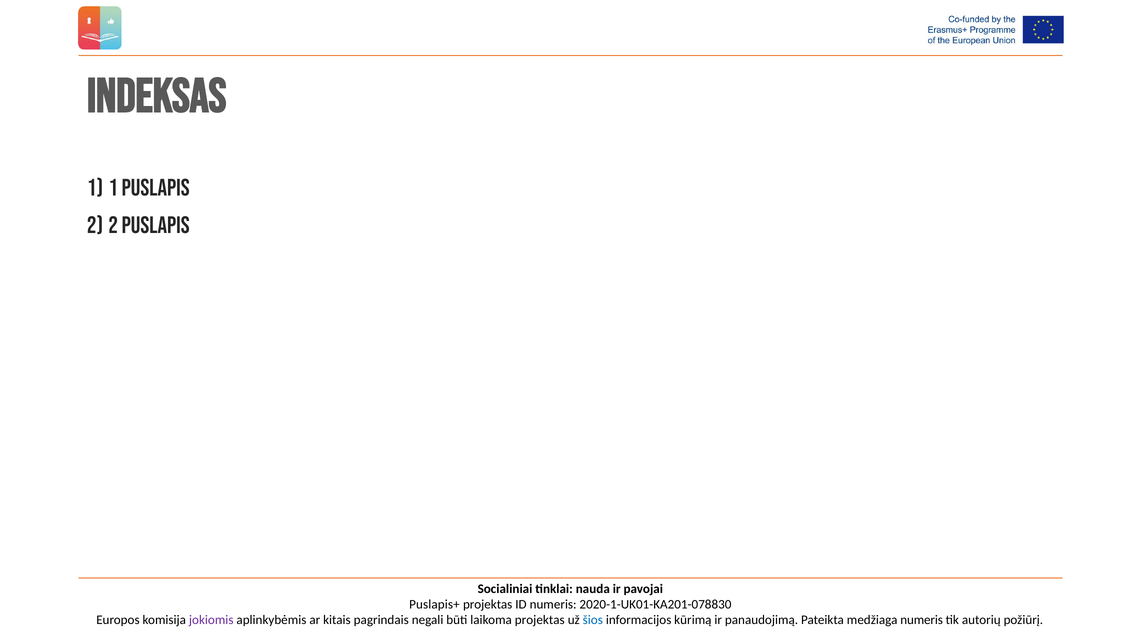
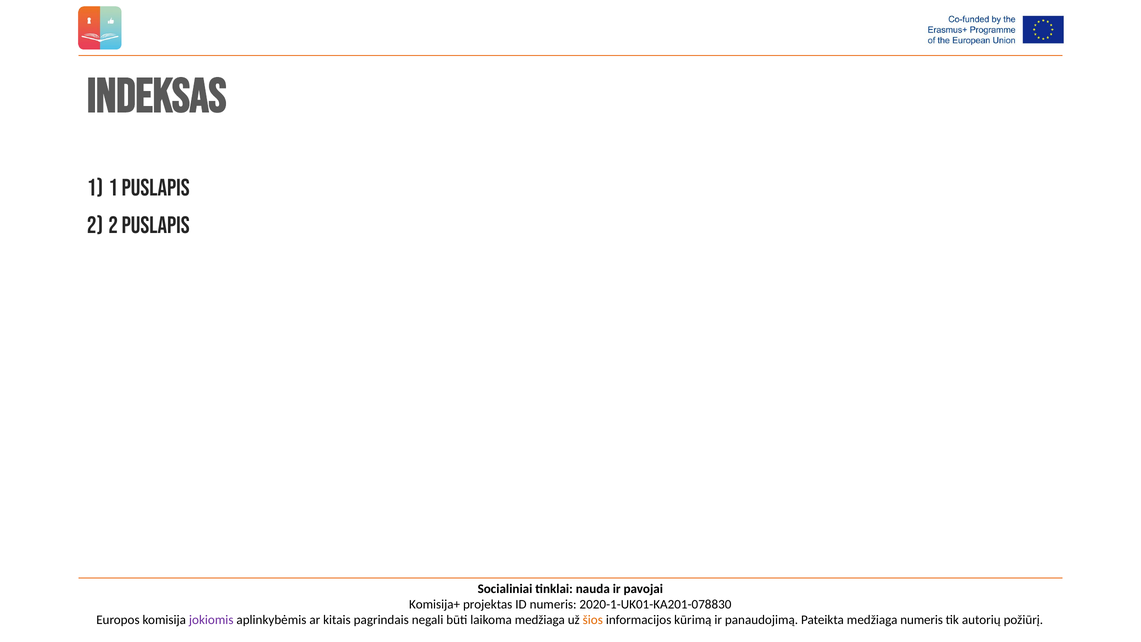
Puslapis+: Puslapis+ -> Komisija+
laikoma projektas: projektas -> medžiaga
šios colour: blue -> orange
